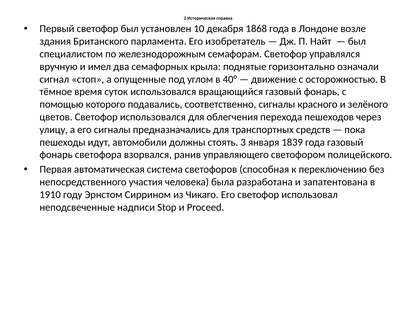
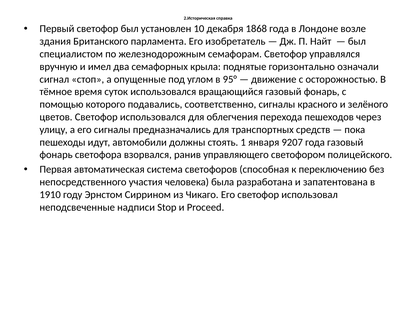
40°: 40° -> 95°
3: 3 -> 1
1839: 1839 -> 9207
